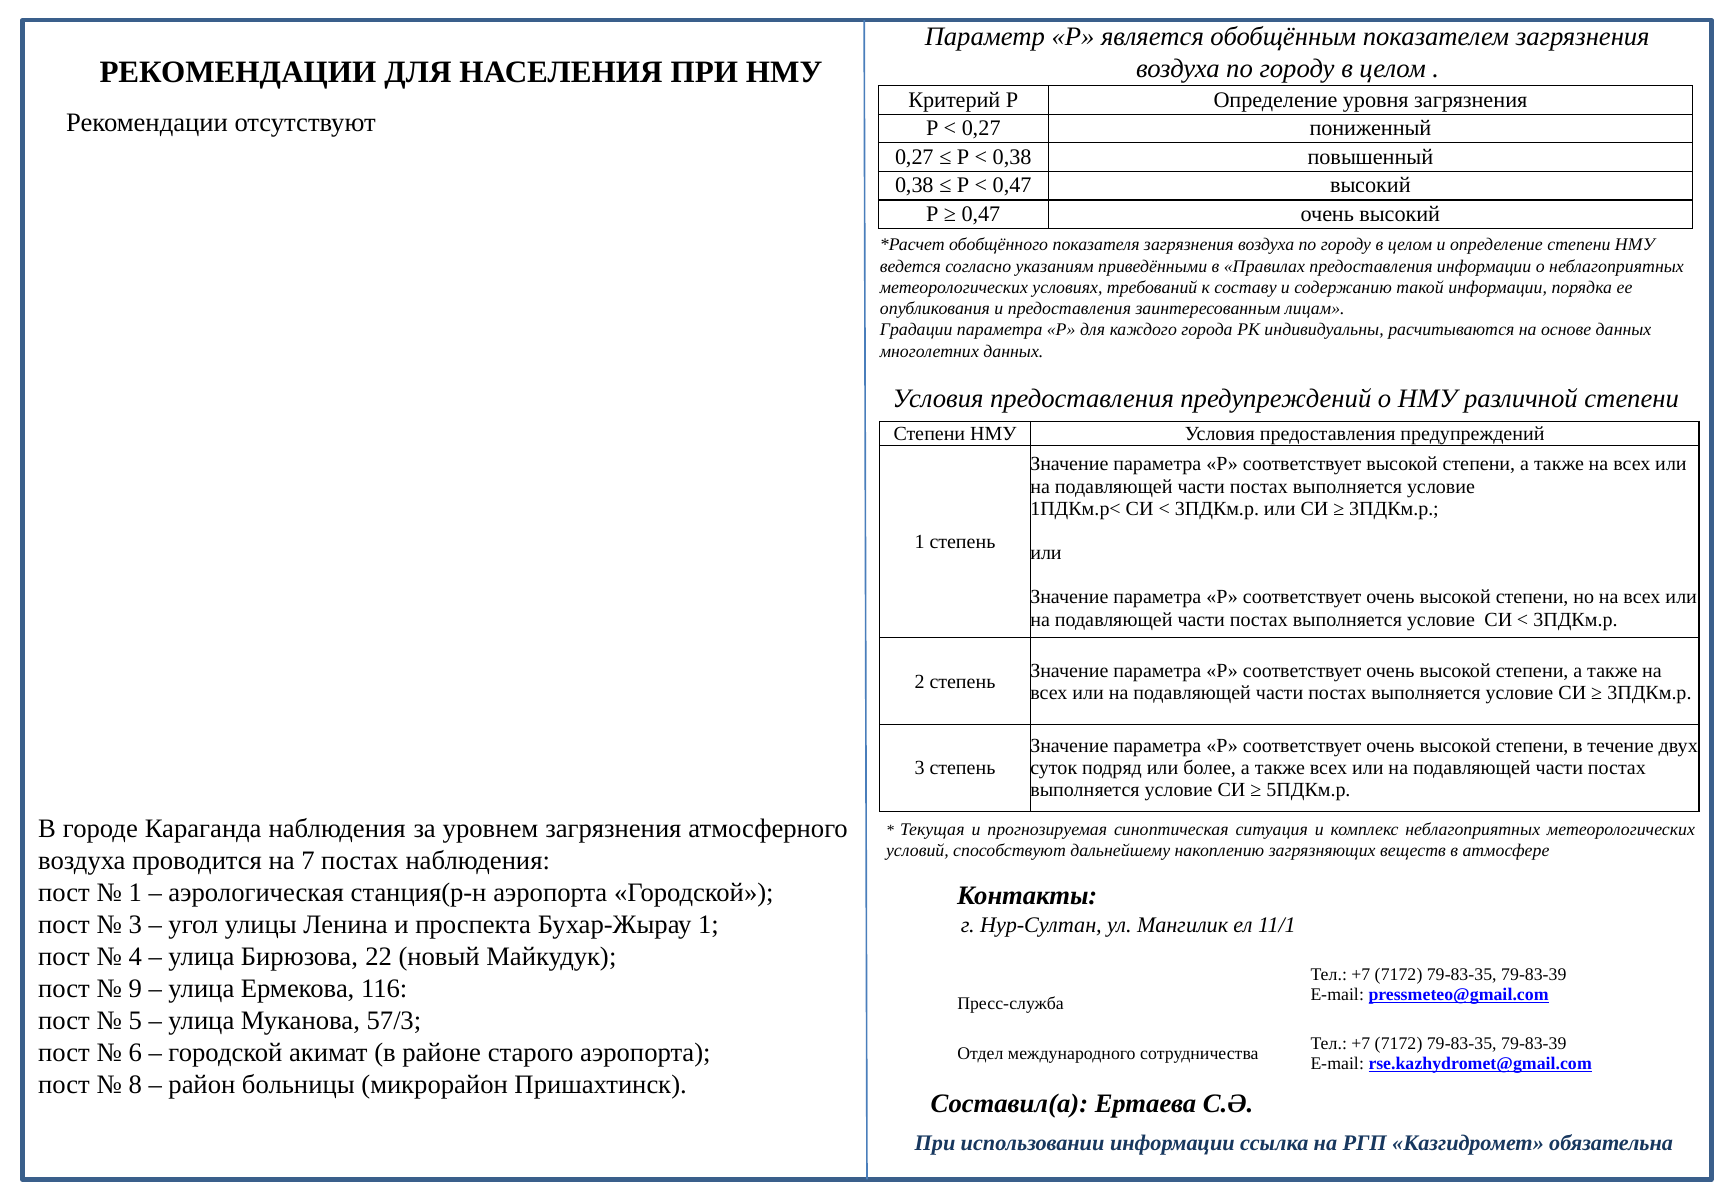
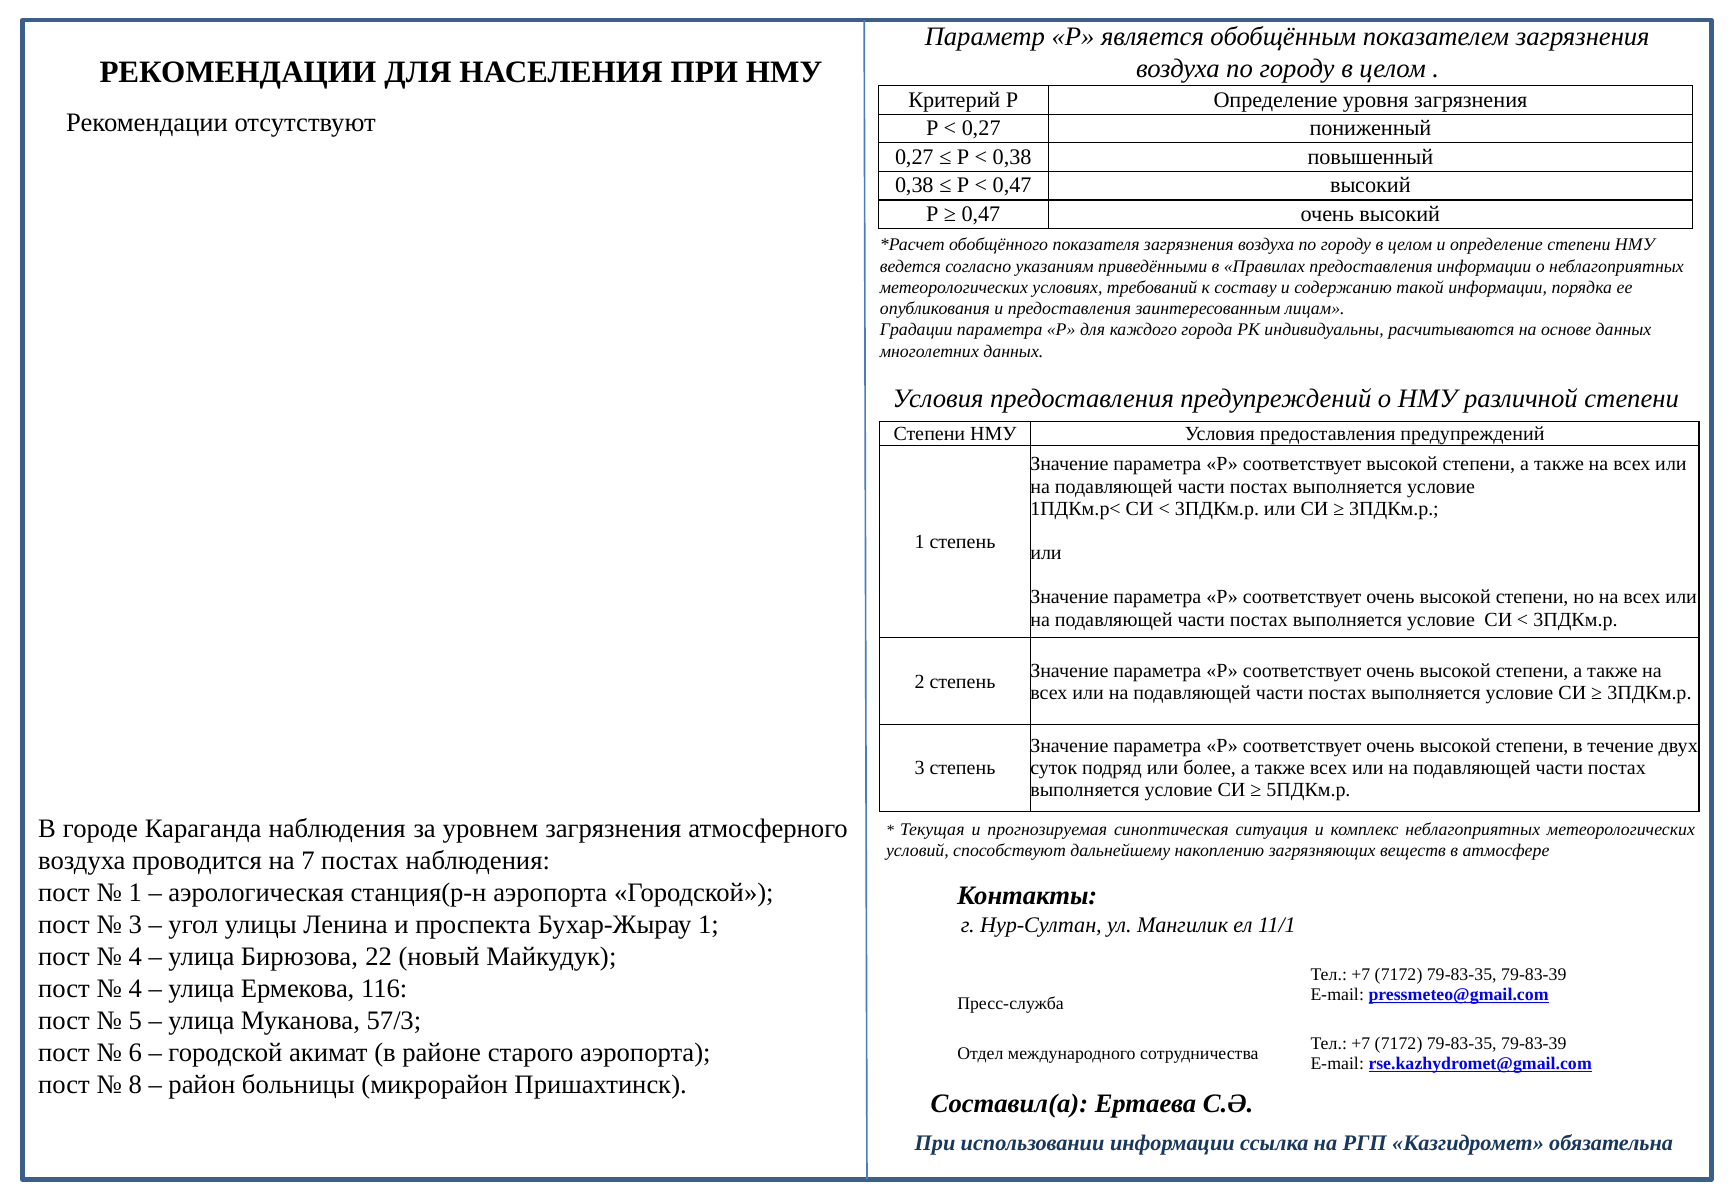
9 at (135, 989): 9 -> 4
